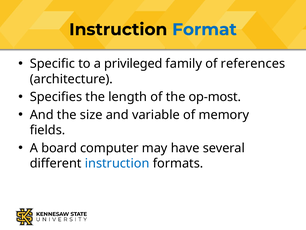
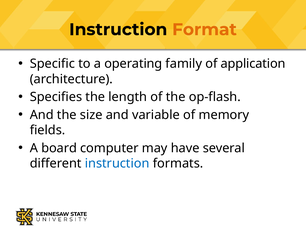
Format colour: blue -> orange
privileged: privileged -> operating
references: references -> application
op-most: op-most -> op-flash
